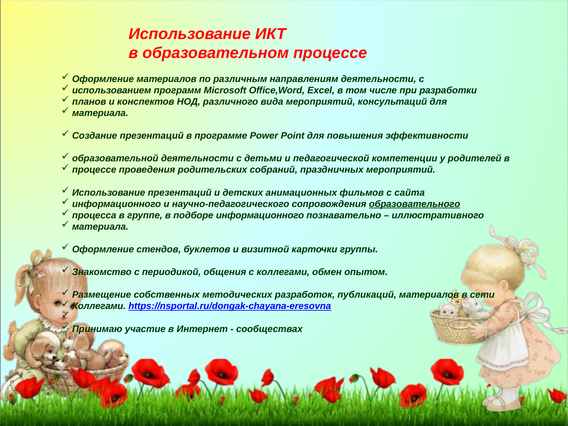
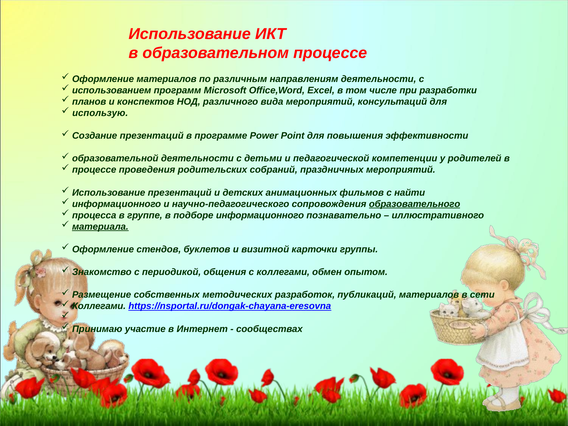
материала at (100, 113): материала -> использую
сайта: сайта -> найти
материала at (100, 227) underline: none -> present
